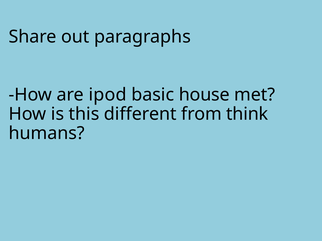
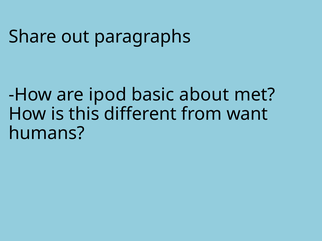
house: house -> about
think: think -> want
